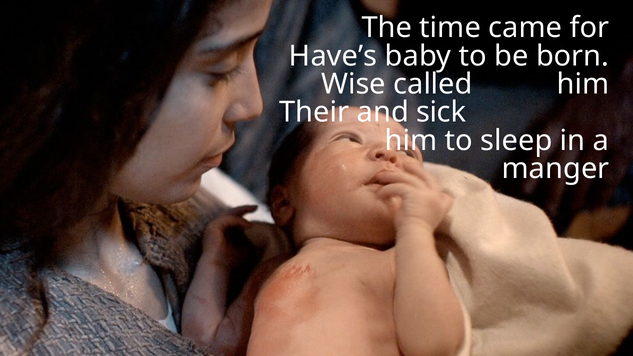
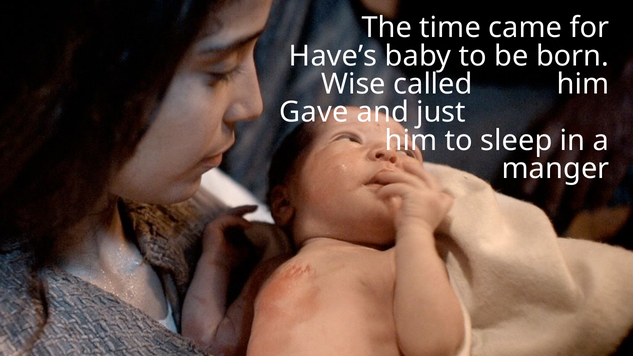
Their: Their -> Gave
sick: sick -> just
